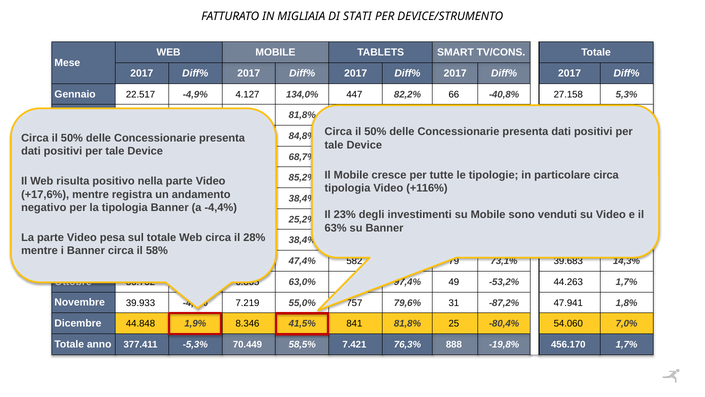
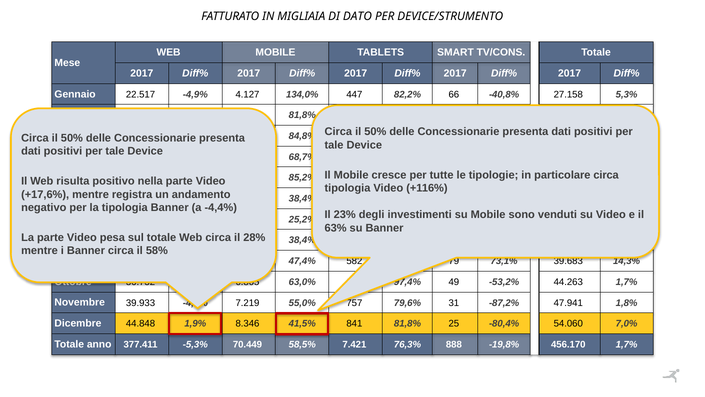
STATI: STATI -> DATO
